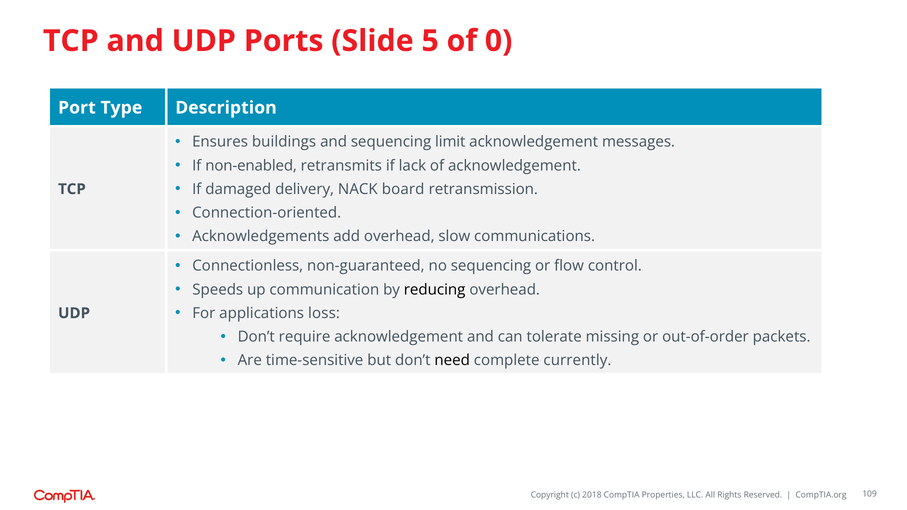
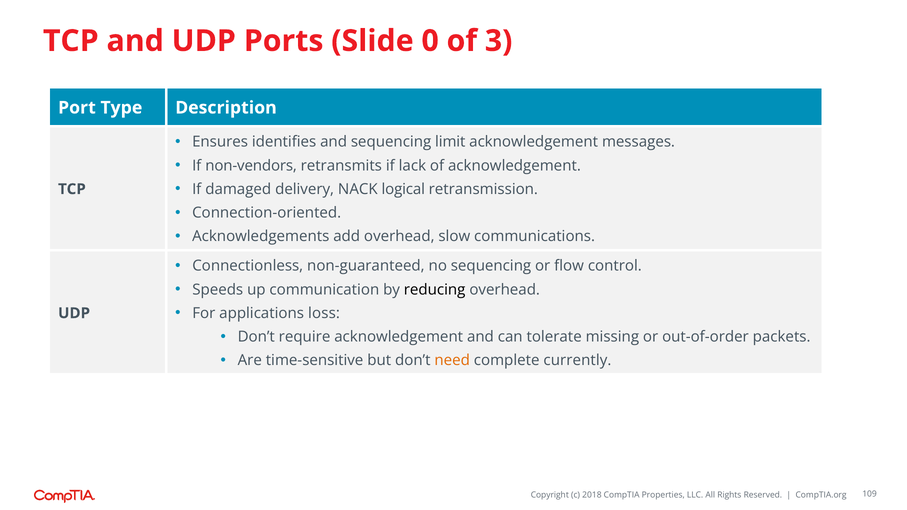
5: 5 -> 0
0: 0 -> 3
buildings: buildings -> identifies
non-enabled: non-enabled -> non-vendors
board: board -> logical
need colour: black -> orange
